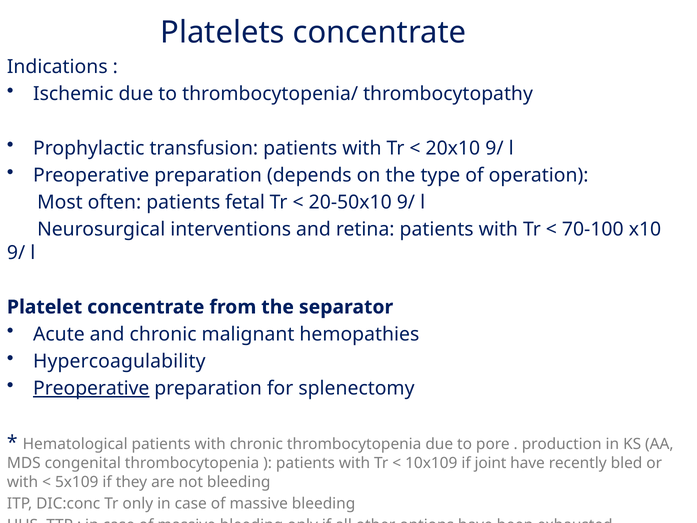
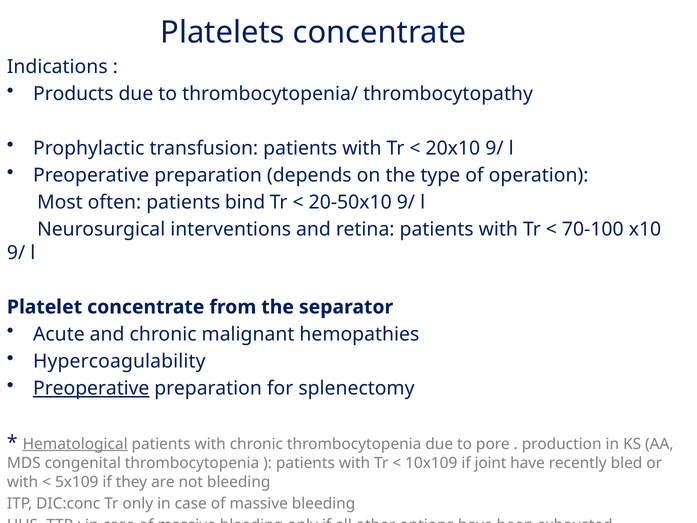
Ischemic: Ischemic -> Products
fetal: fetal -> bind
Hematological underline: none -> present
